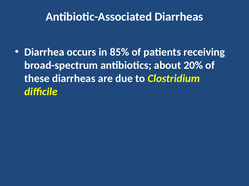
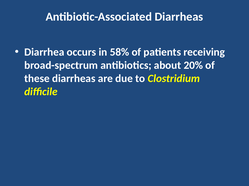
85%: 85% -> 58%
